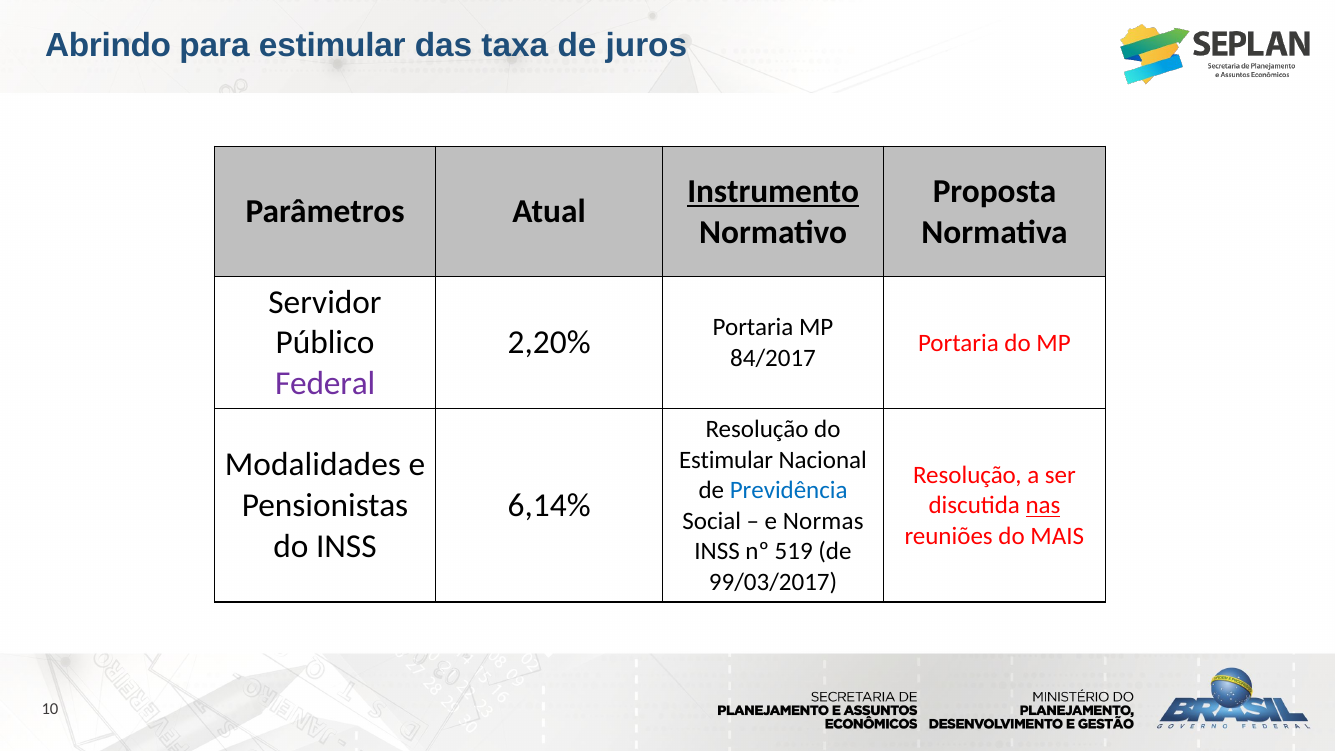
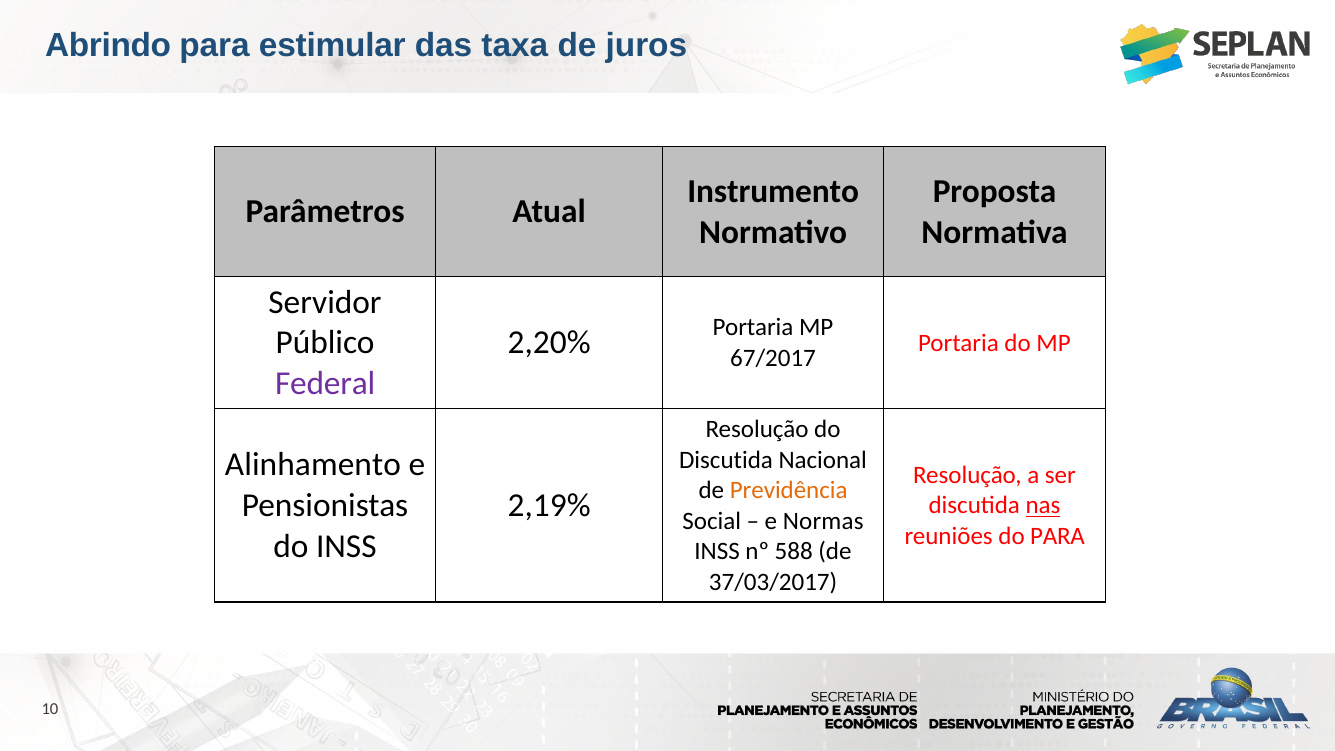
Instrumento underline: present -> none
84/2017: 84/2017 -> 67/2017
Estimular at (726, 460): Estimular -> Discutida
Modalidades: Modalidades -> Alinhamento
Previdência colour: blue -> orange
6,14%: 6,14% -> 2,19%
do MAIS: MAIS -> PARA
519: 519 -> 588
99/03/2017: 99/03/2017 -> 37/03/2017
